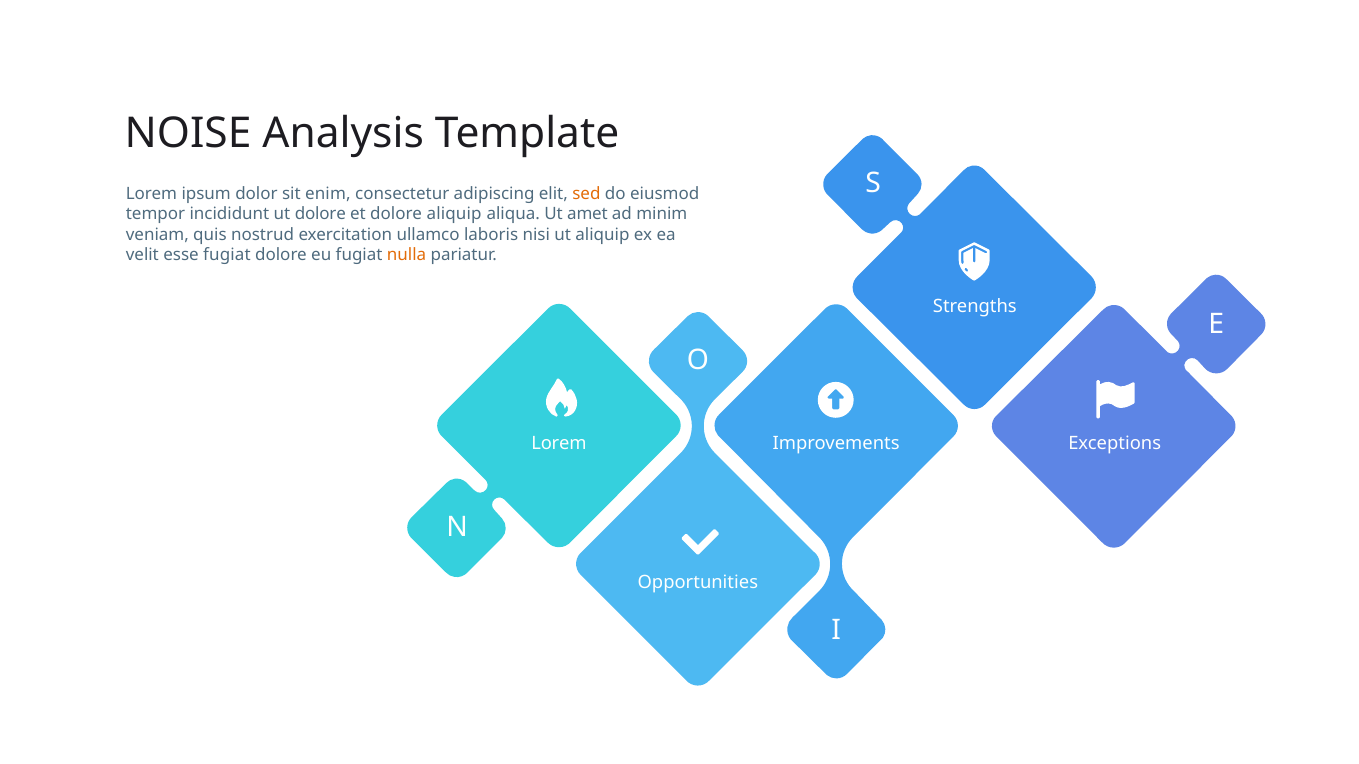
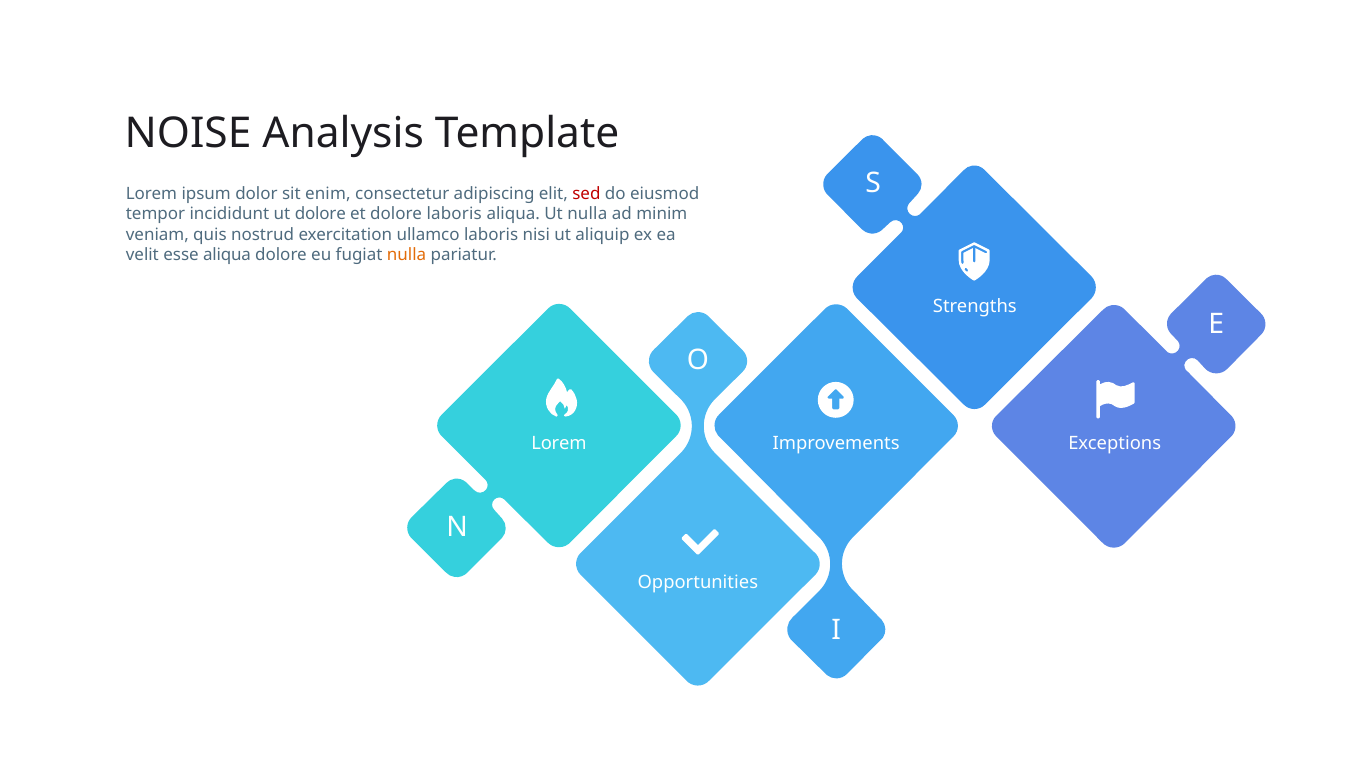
sed colour: orange -> red
dolore aliquip: aliquip -> laboris
Ut amet: amet -> nulla
esse fugiat: fugiat -> aliqua
